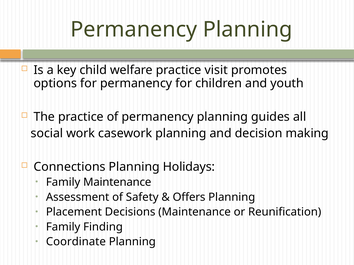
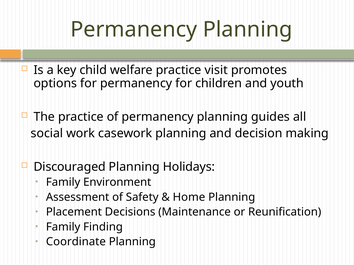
Connections: Connections -> Discouraged
Family Maintenance: Maintenance -> Environment
Offers: Offers -> Home
